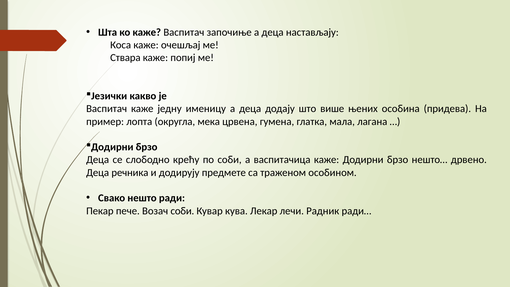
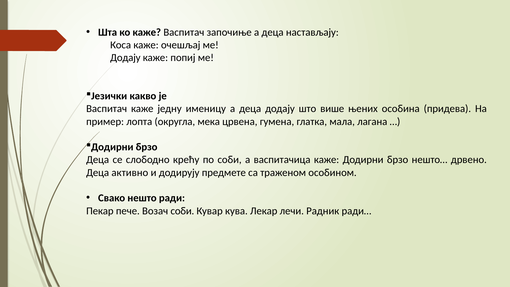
Ствара at (125, 58): Ствара -> Додају
речника: речника -> активно
